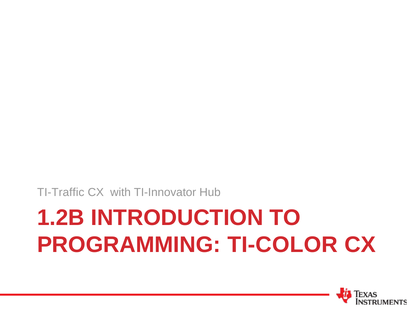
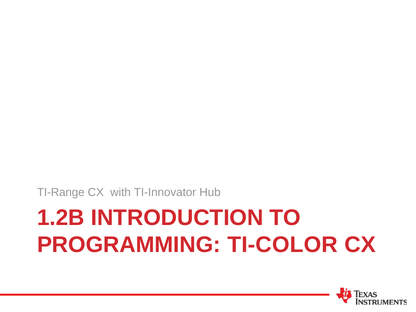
TI-Traffic: TI-Traffic -> TI-Range
